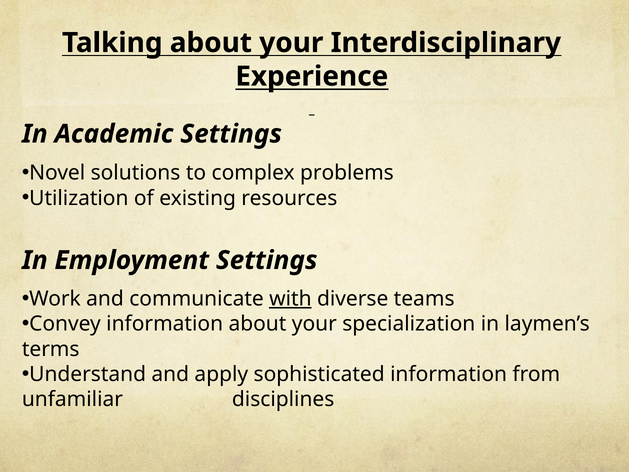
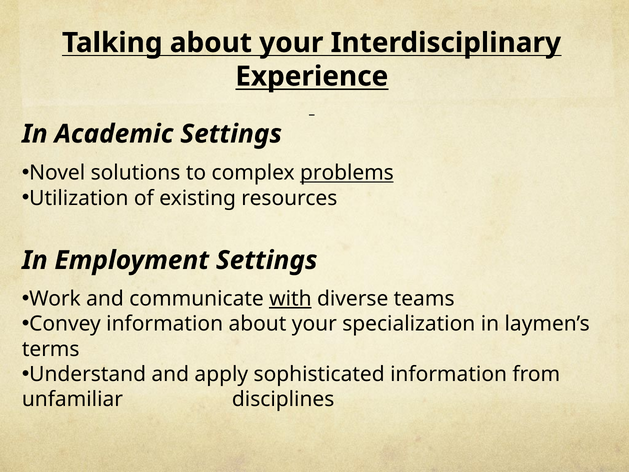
problems underline: none -> present
